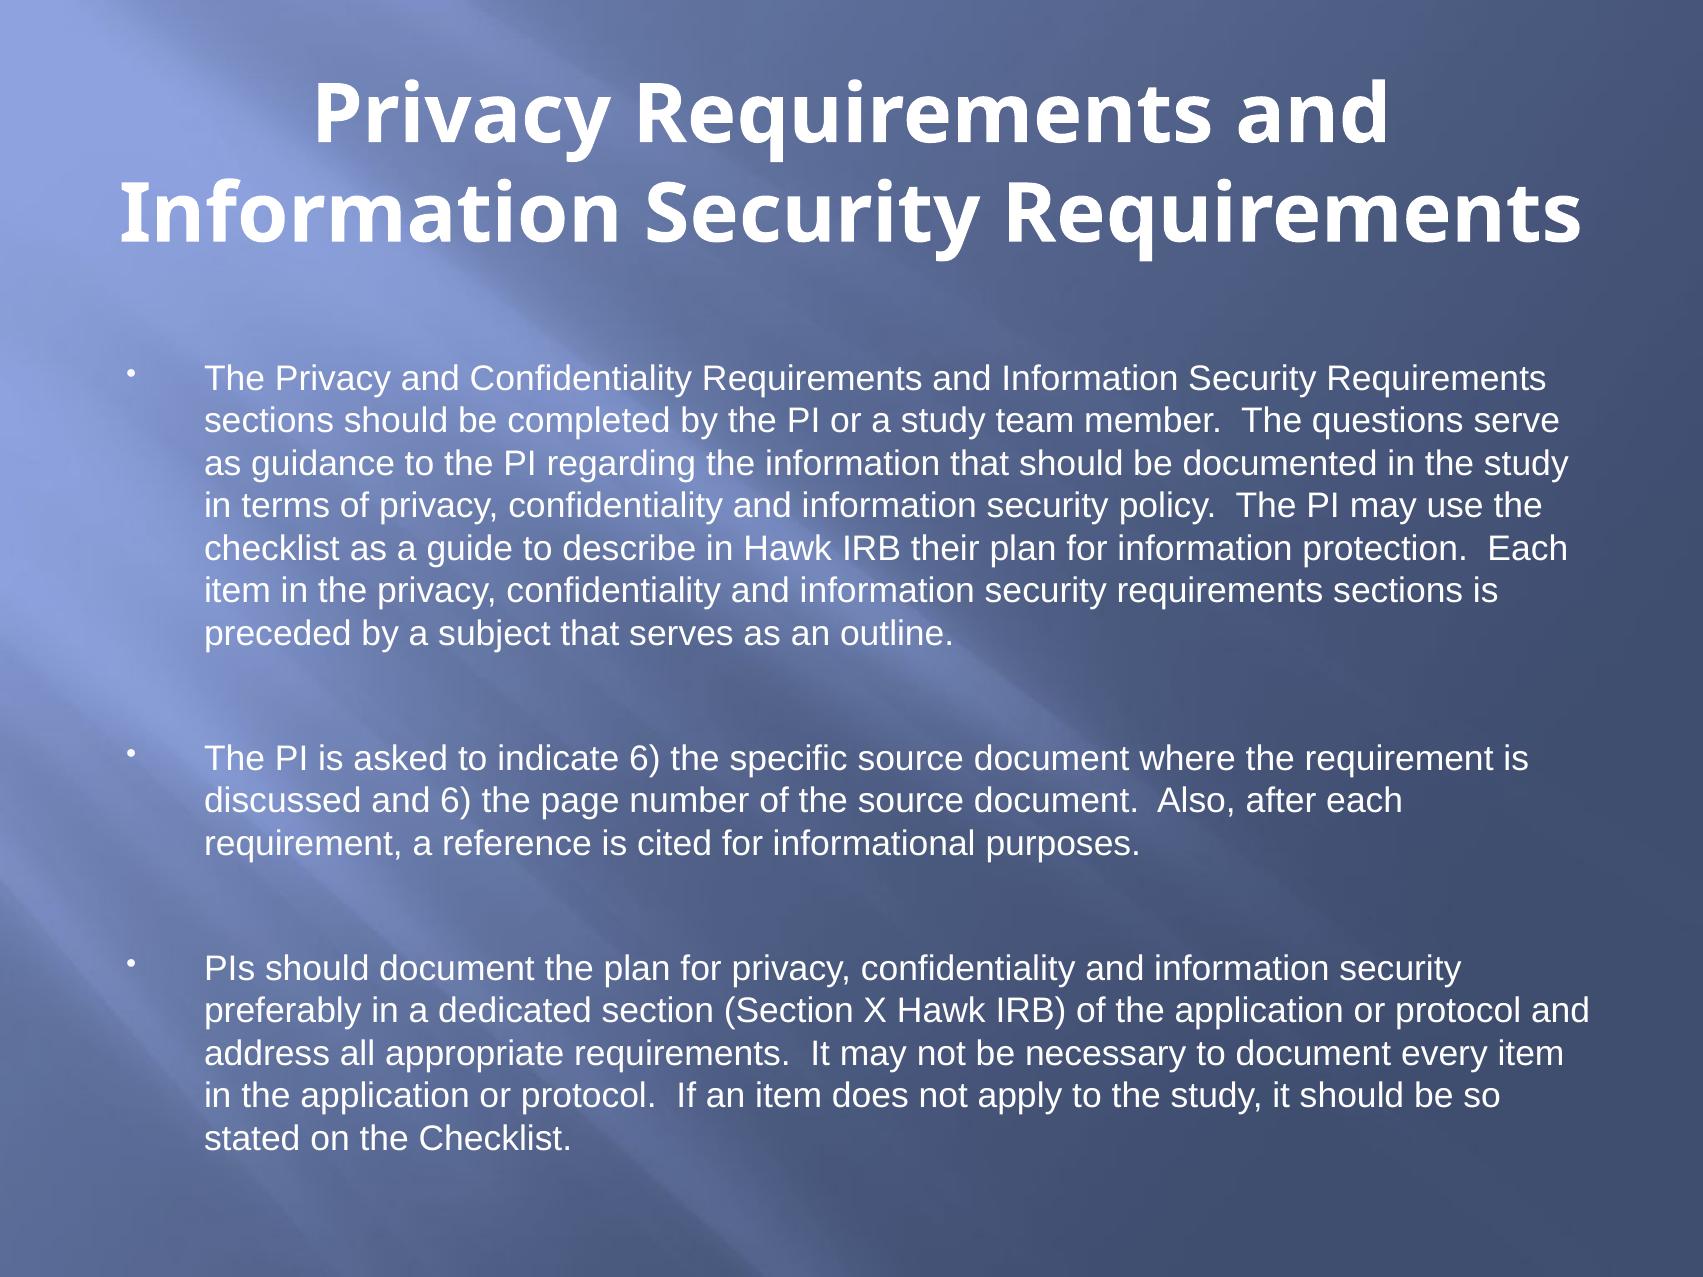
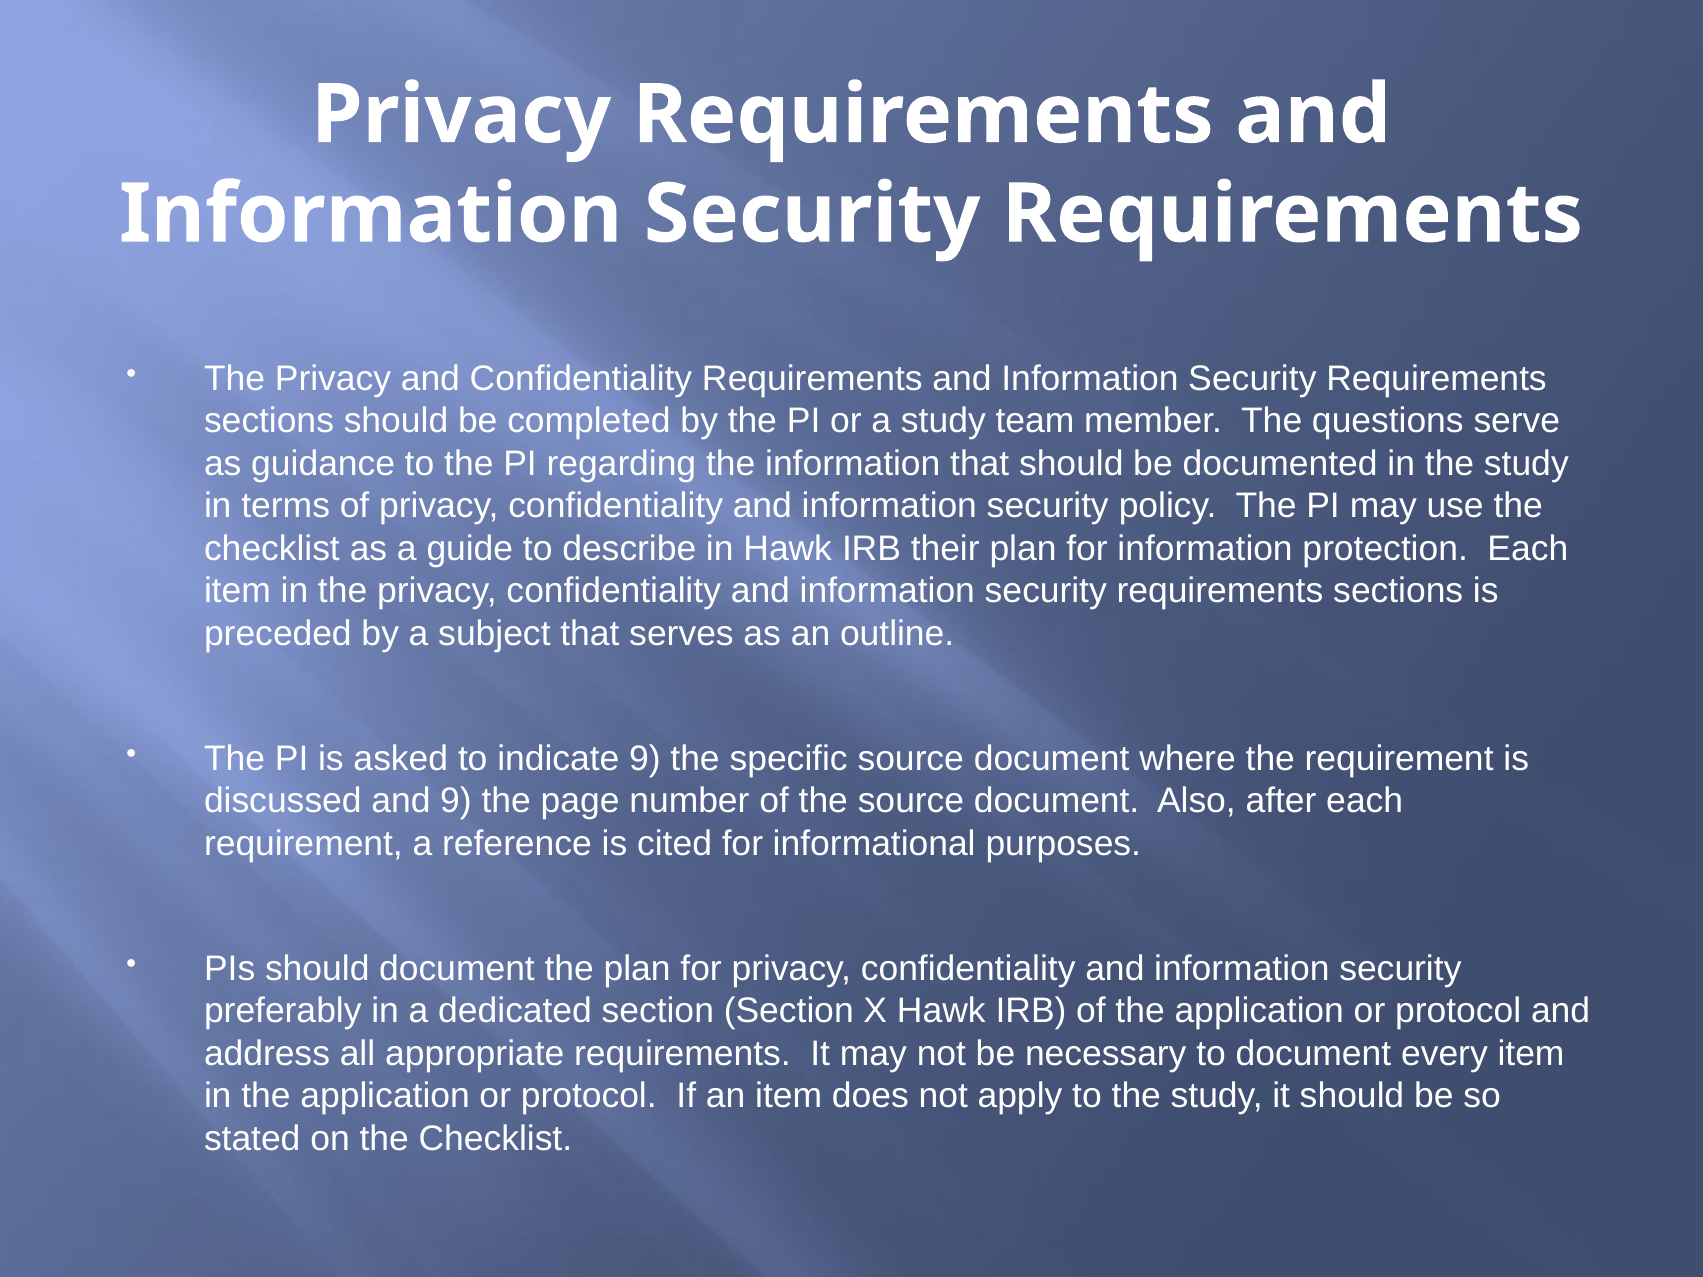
indicate 6: 6 -> 9
and 6: 6 -> 9
